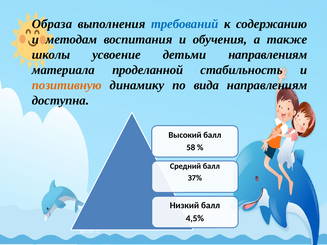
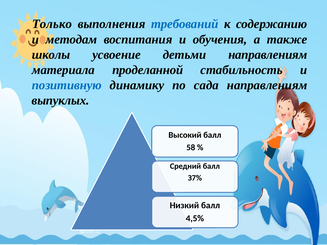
Образа: Образа -> Только
позитивную colour: orange -> blue
вида: вида -> сада
доступна: доступна -> выпуклых
